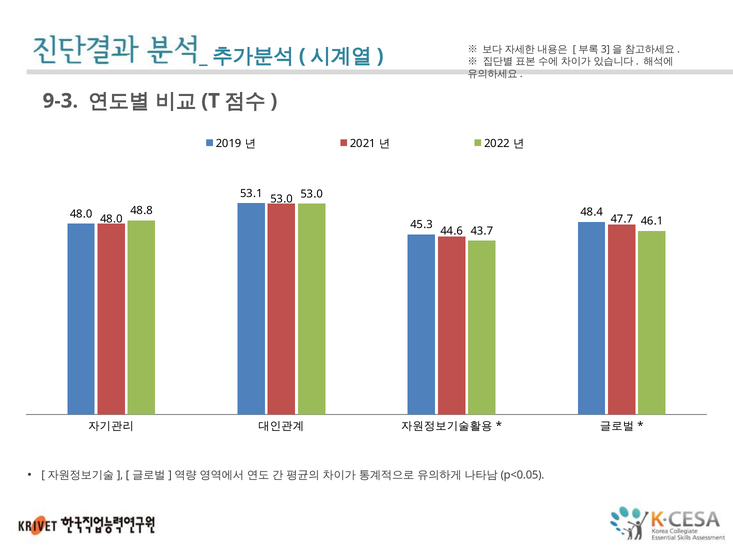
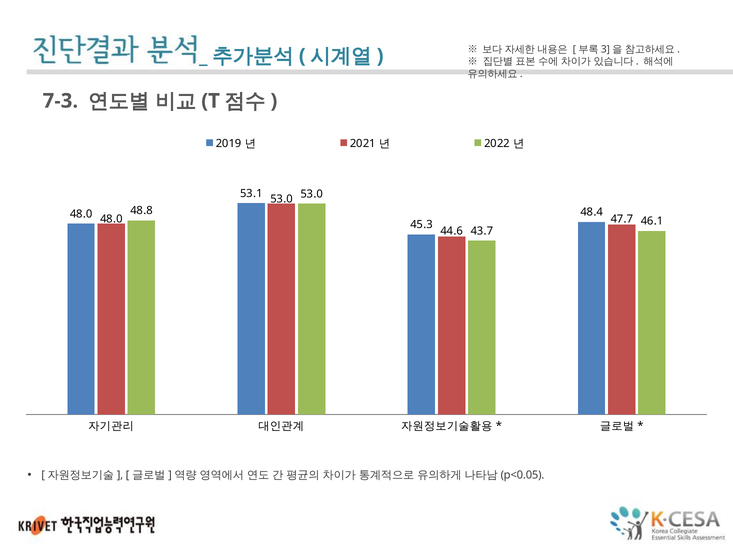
9-3: 9-3 -> 7-3
